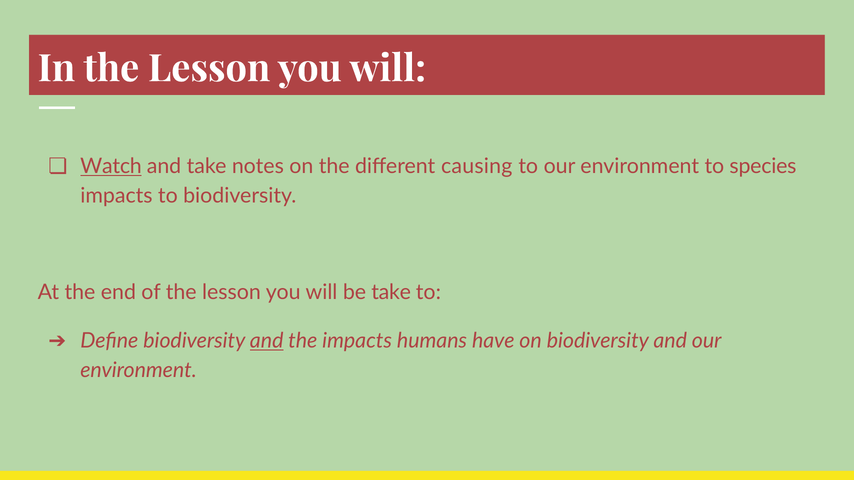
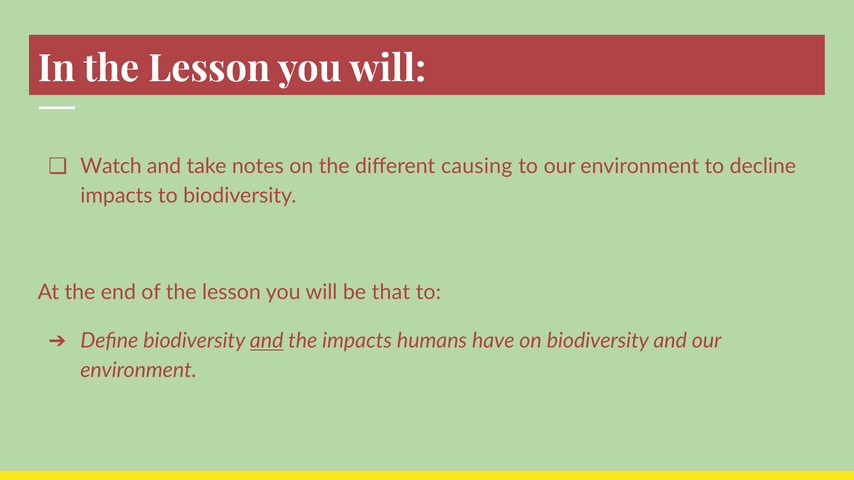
Watch underline: present -> none
species: species -> decline
be take: take -> that
